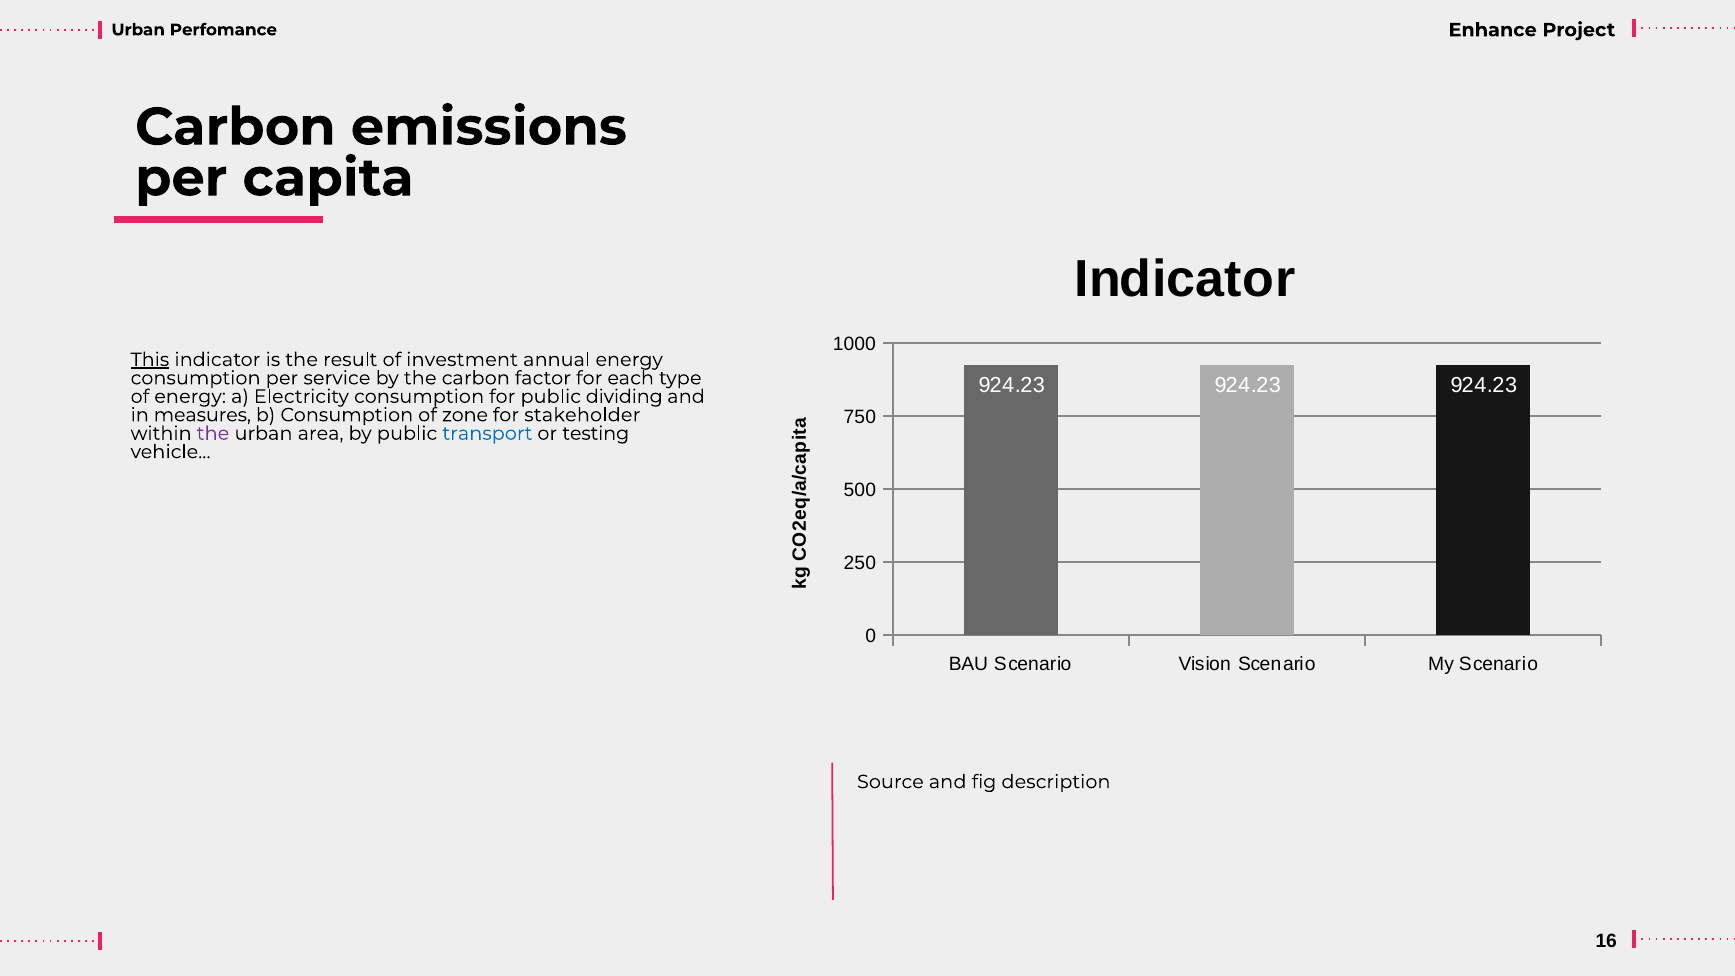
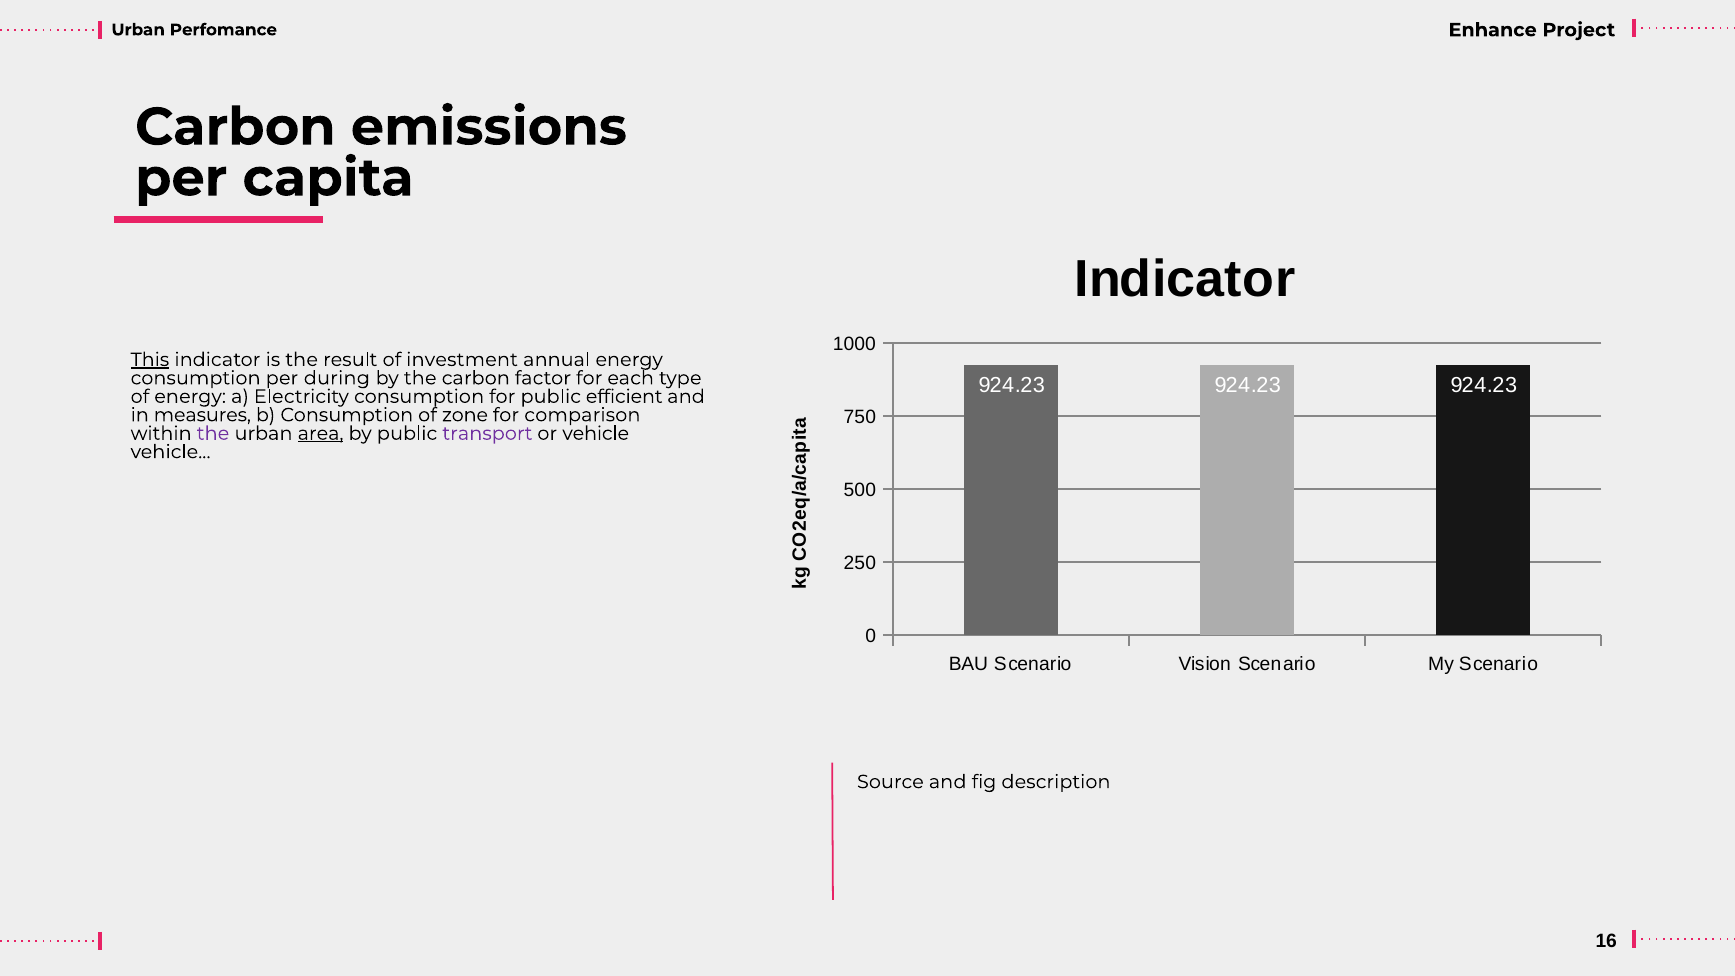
service: service -> during
dividing: dividing -> efficient
stakeholder: stakeholder -> comparison
area underline: none -> present
transport colour: blue -> purple
or testing: testing -> vehicle
